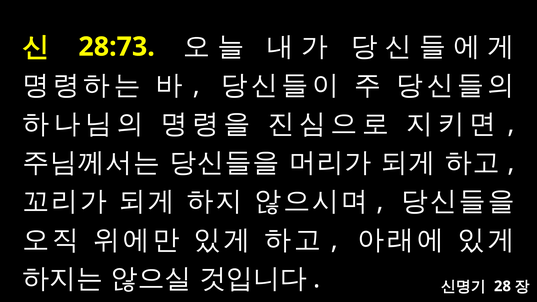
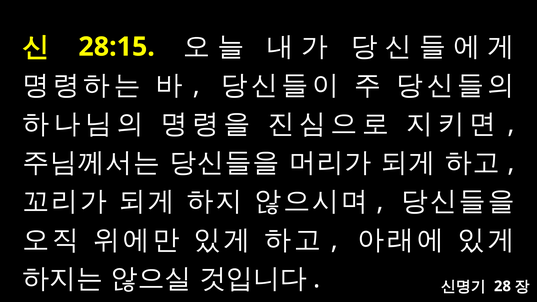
28:73: 28:73 -> 28:15
